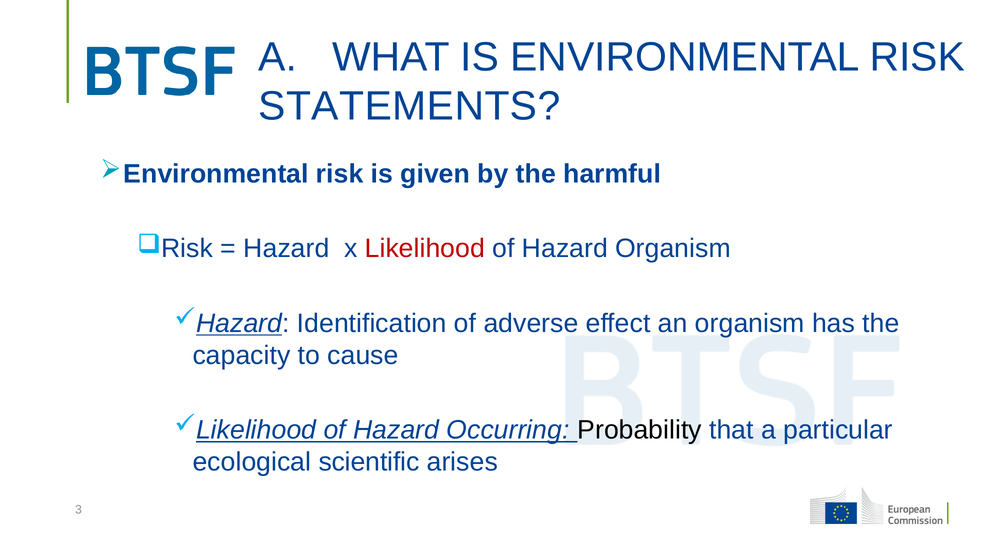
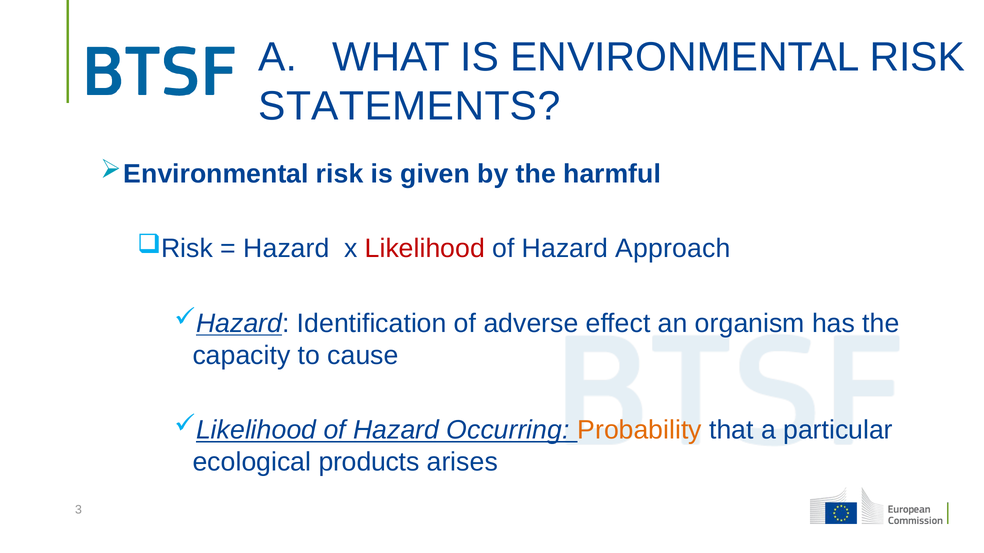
Hazard Organism: Organism -> Approach
Probability colour: black -> orange
scientific: scientific -> products
